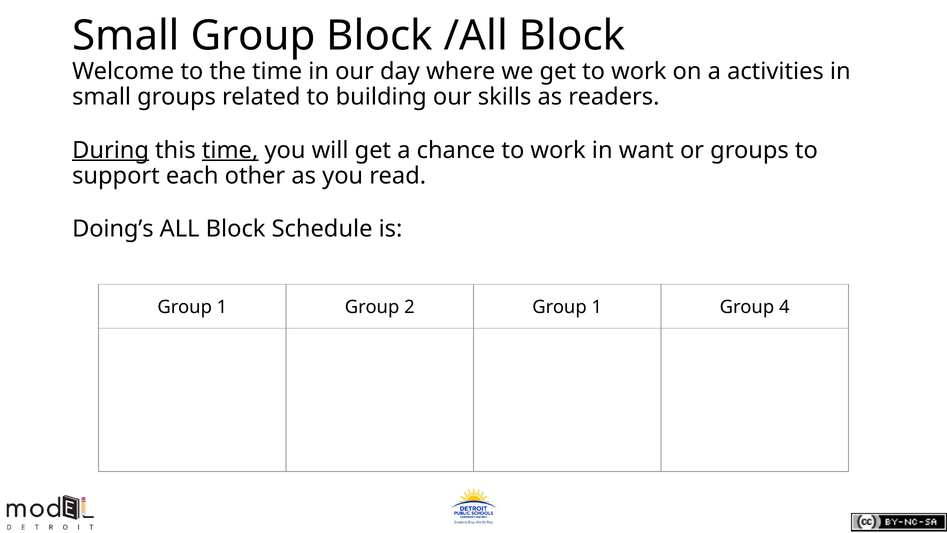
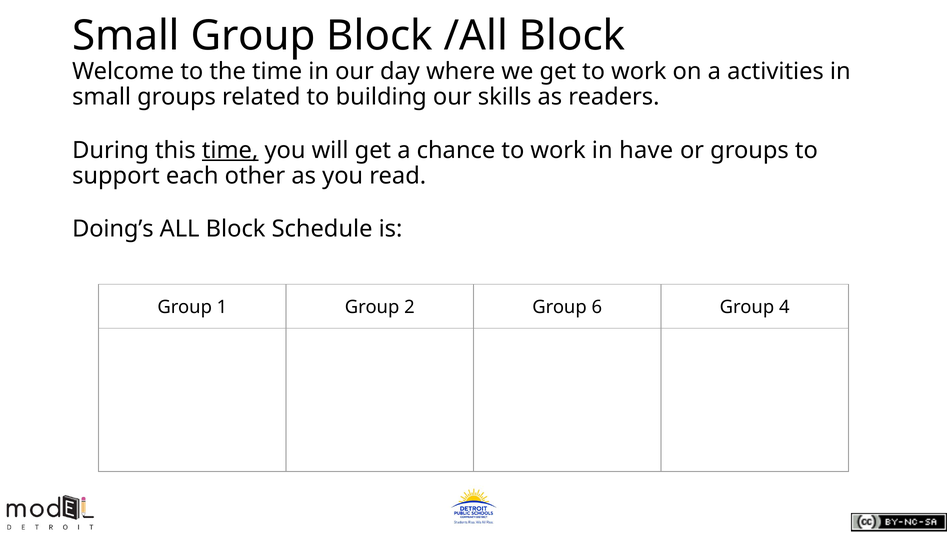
During underline: present -> none
want: want -> have
2 Group 1: 1 -> 6
